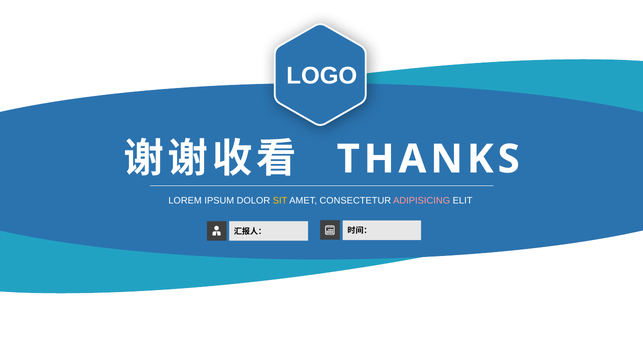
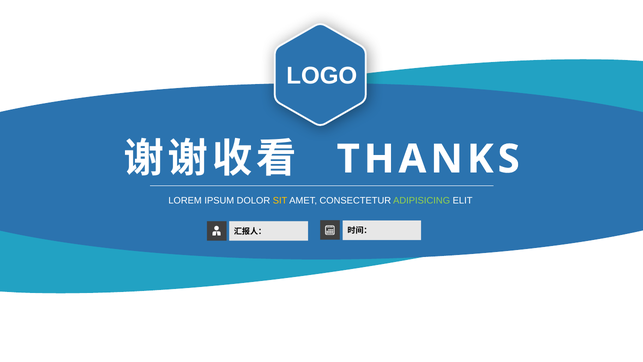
ADIPISICING colour: pink -> light green
